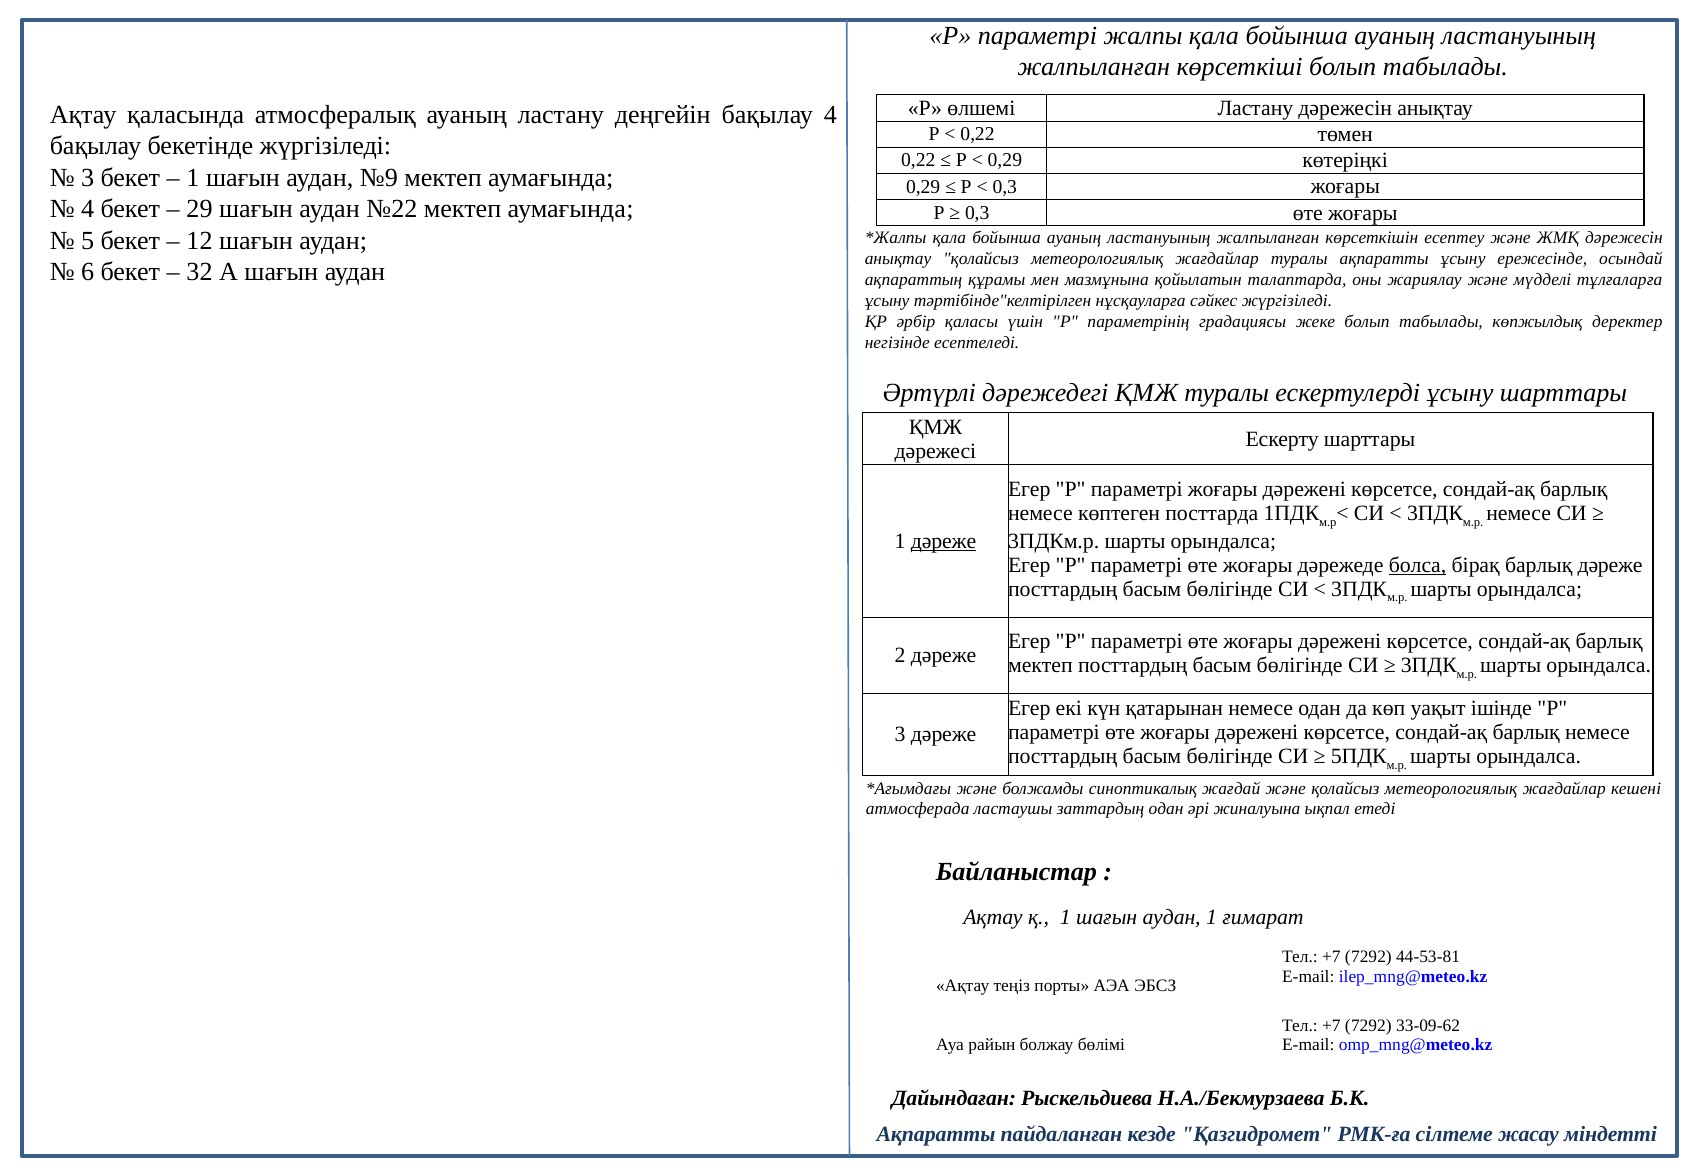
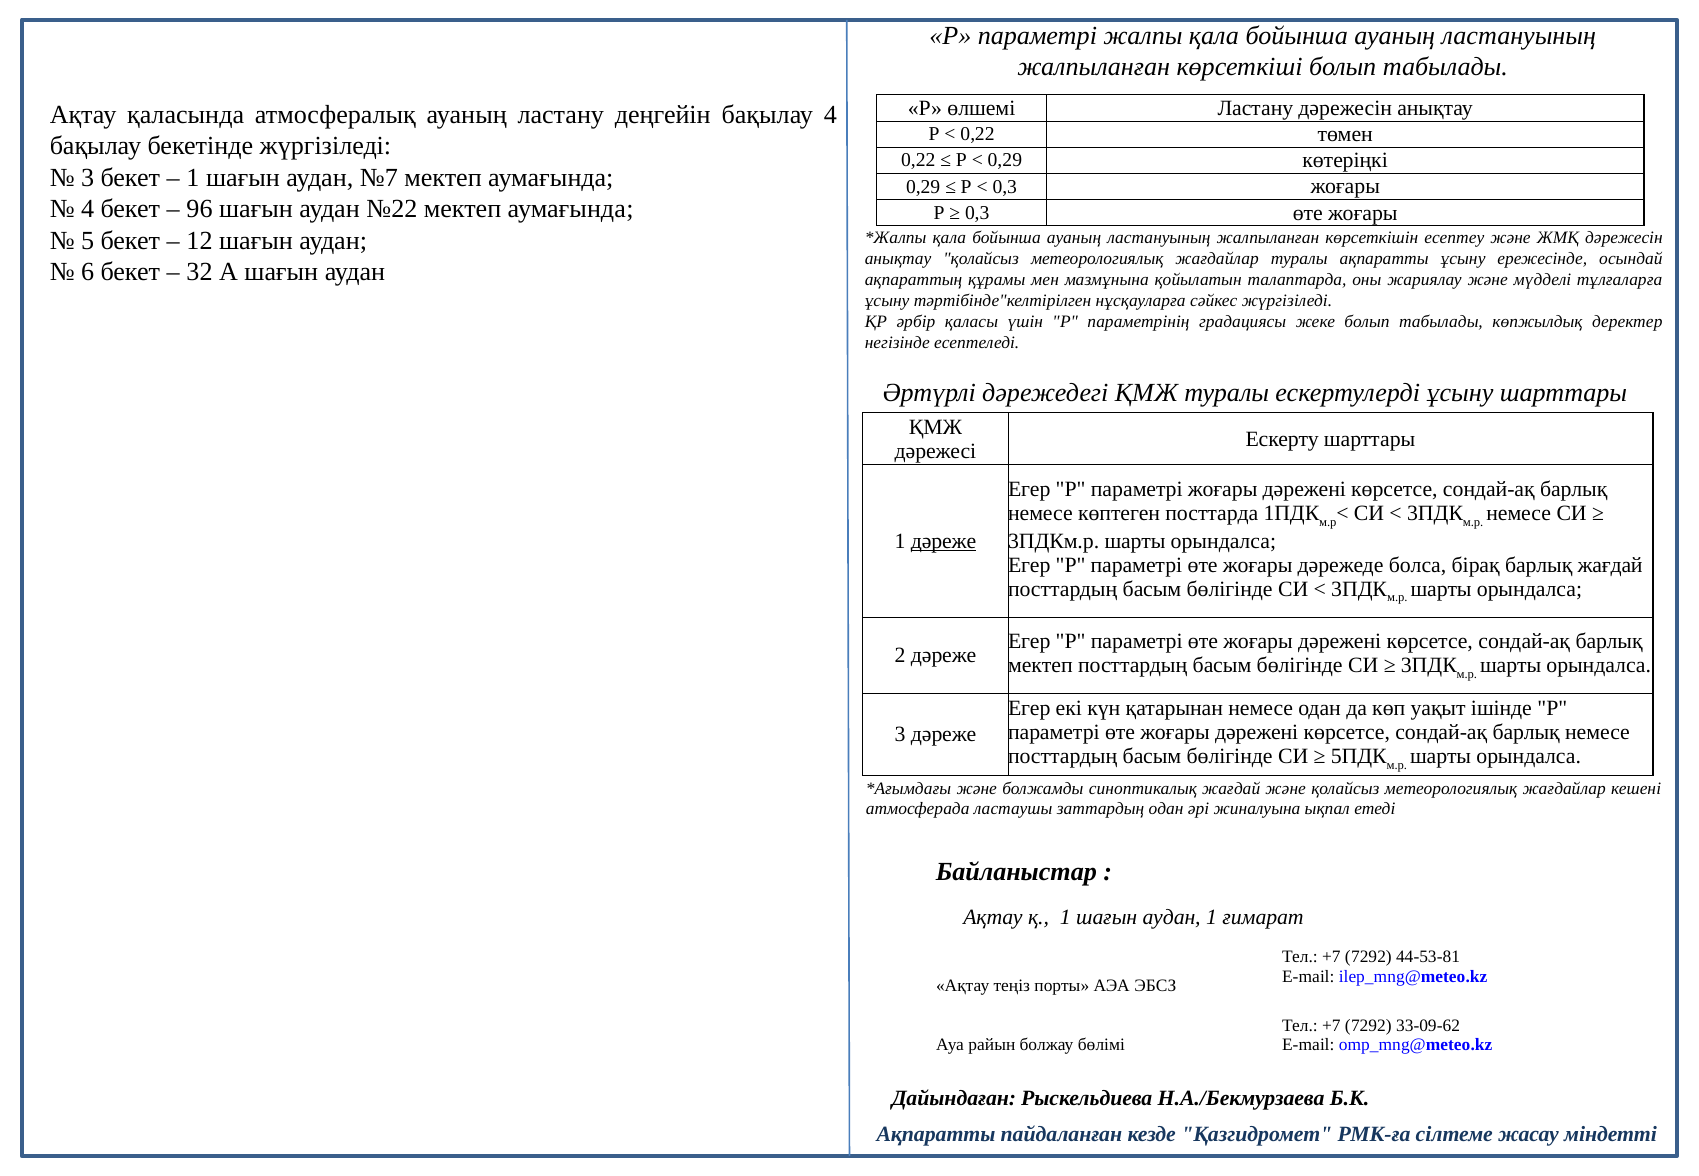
№9: №9 -> №7
29: 29 -> 96
болса underline: present -> none
барлық дәреже: дәреже -> жағдай
